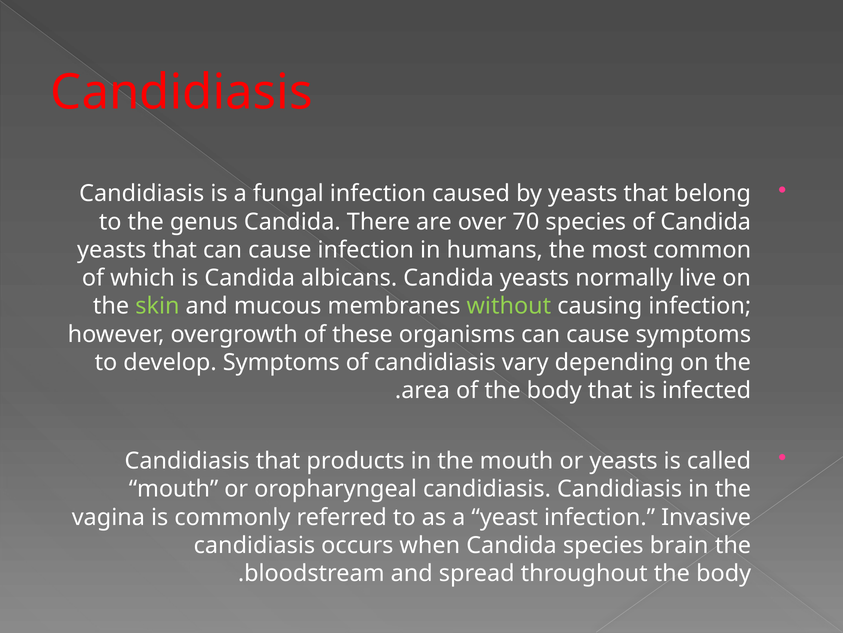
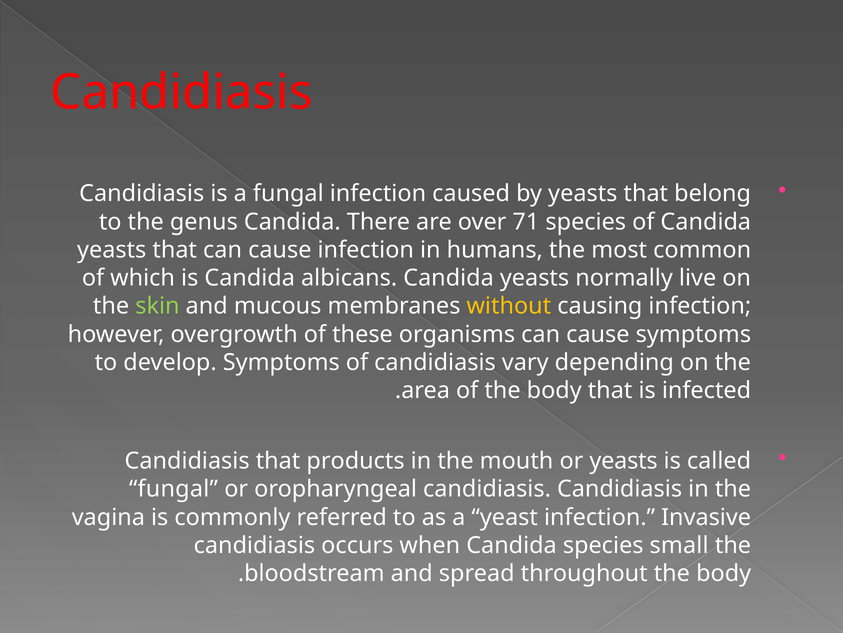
70: 70 -> 71
without colour: light green -> yellow
mouth at (174, 489): mouth -> fungal
brain: brain -> small
